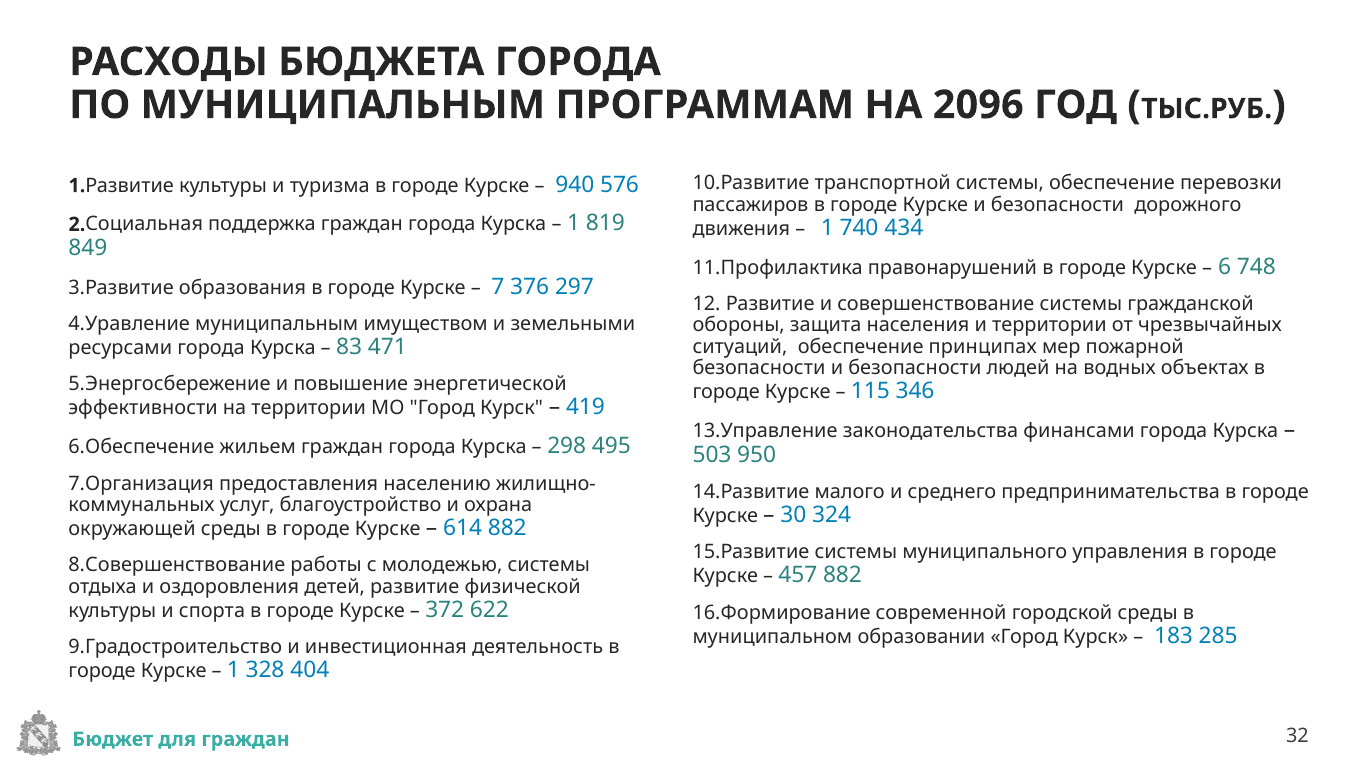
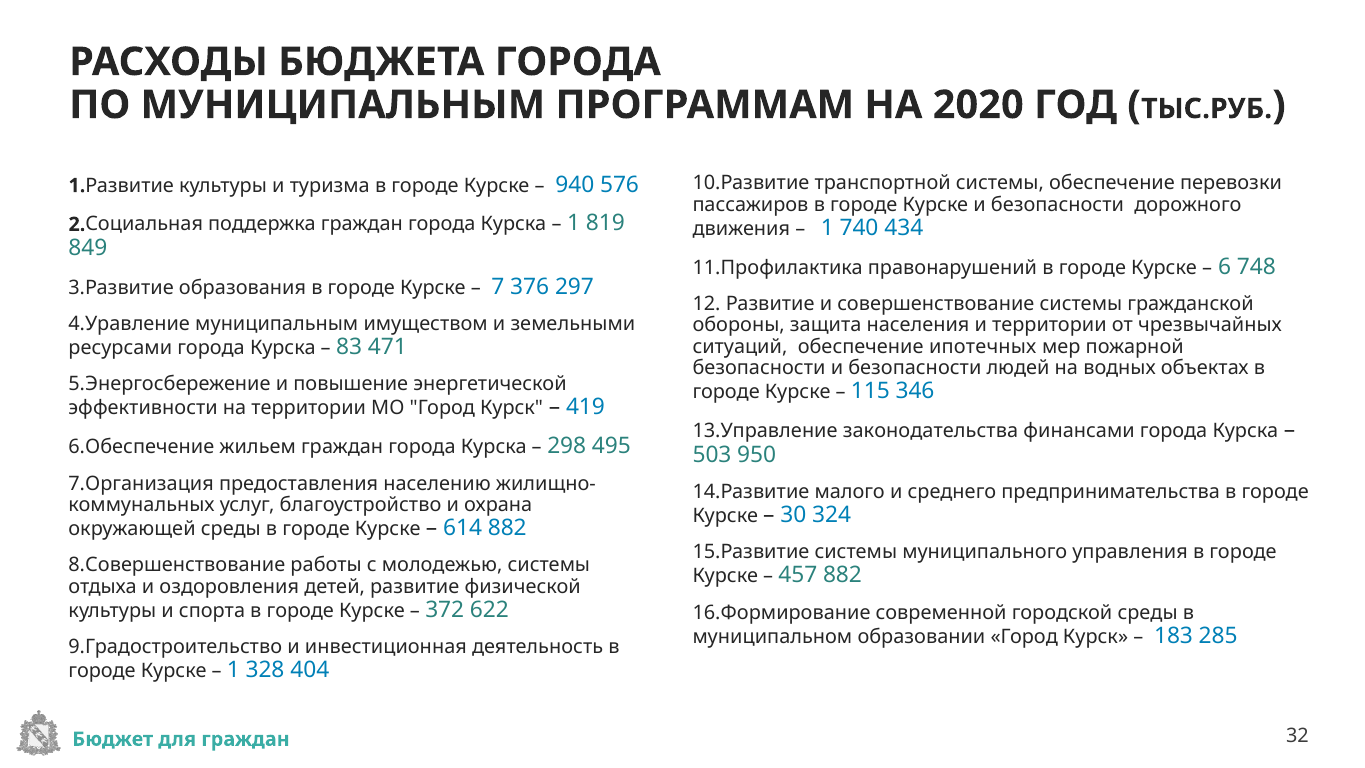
2096: 2096 -> 2020
принципах: принципах -> ипотечных
